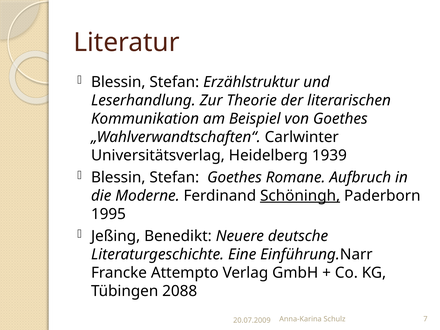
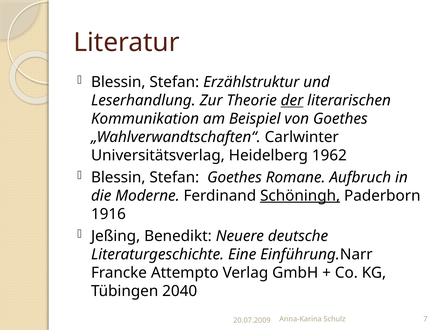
der underline: none -> present
1939: 1939 -> 1962
1995: 1995 -> 1916
2088: 2088 -> 2040
